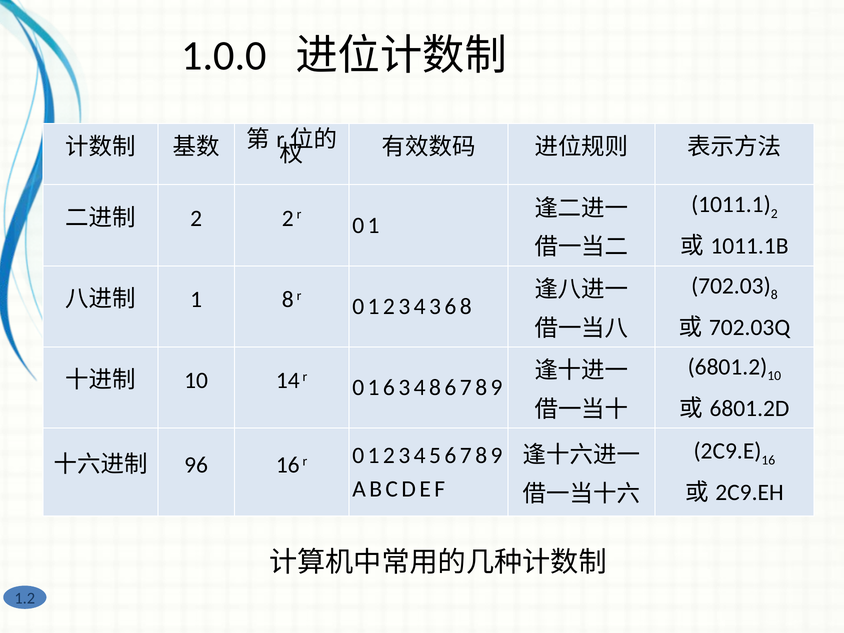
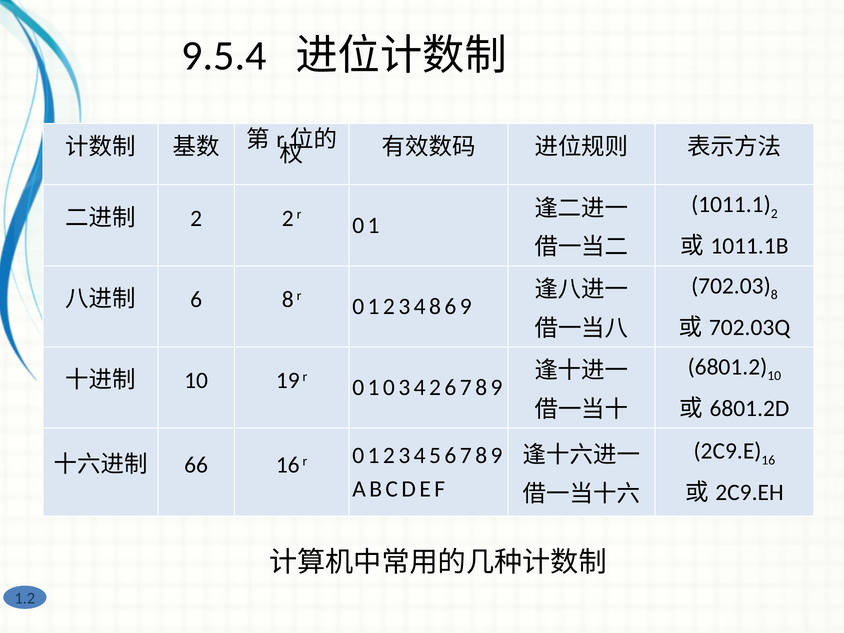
1.0.0: 1.0.0 -> 9.5.4
1 at (196, 299): 1 -> 6
4 3: 3 -> 8
6 8: 8 -> 9
14: 14 -> 19
1 6: 6 -> 0
4 8: 8 -> 2
96: 96 -> 66
